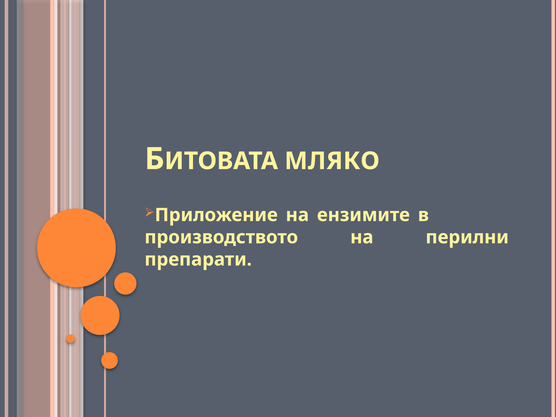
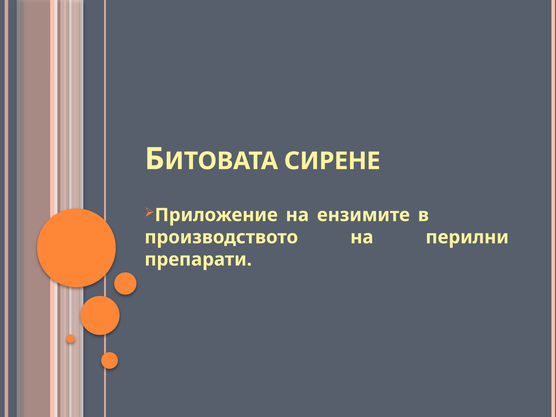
МЛЯКО: МЛЯКО -> СИРЕНЕ
